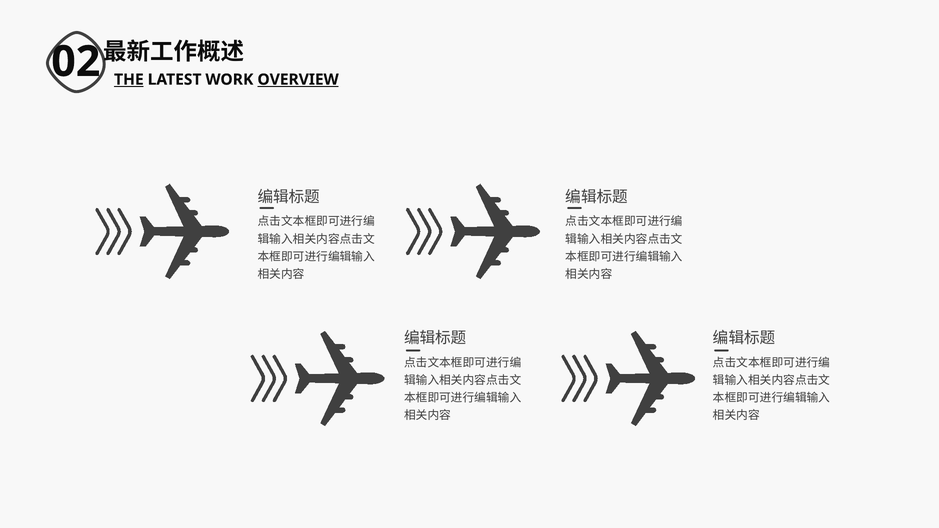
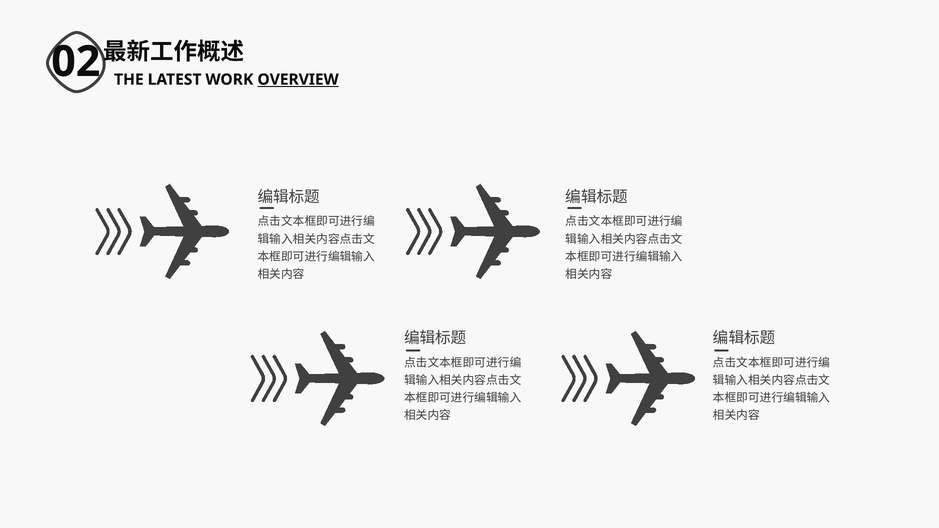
THE underline: present -> none
